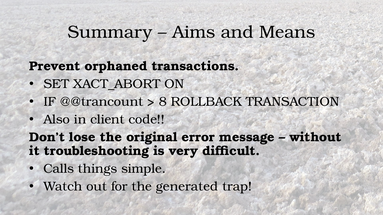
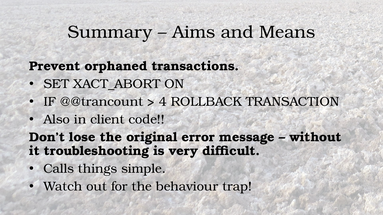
8: 8 -> 4
generated: generated -> behaviour
